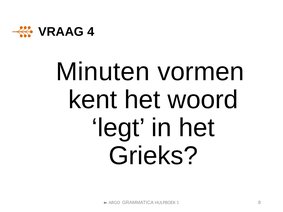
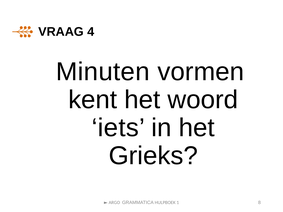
legt: legt -> iets
